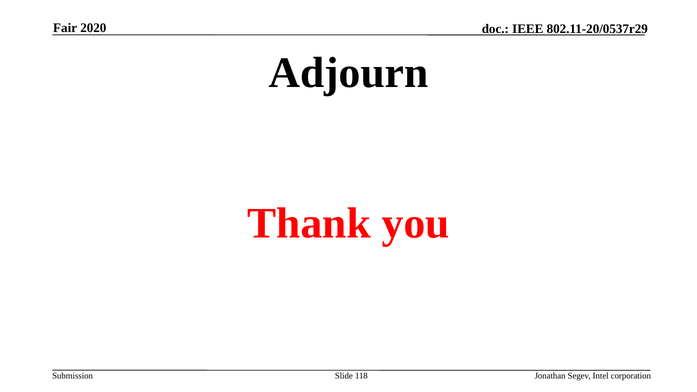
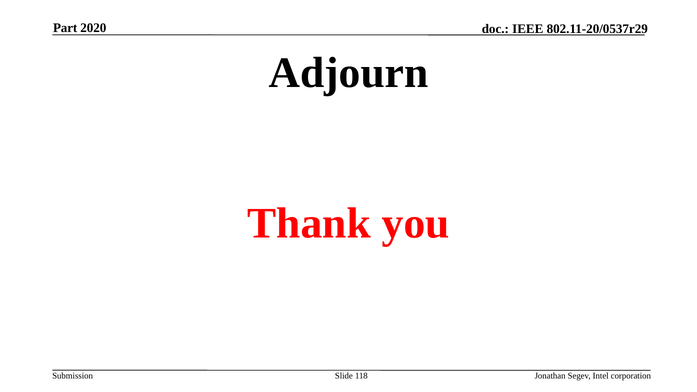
Fair: Fair -> Part
